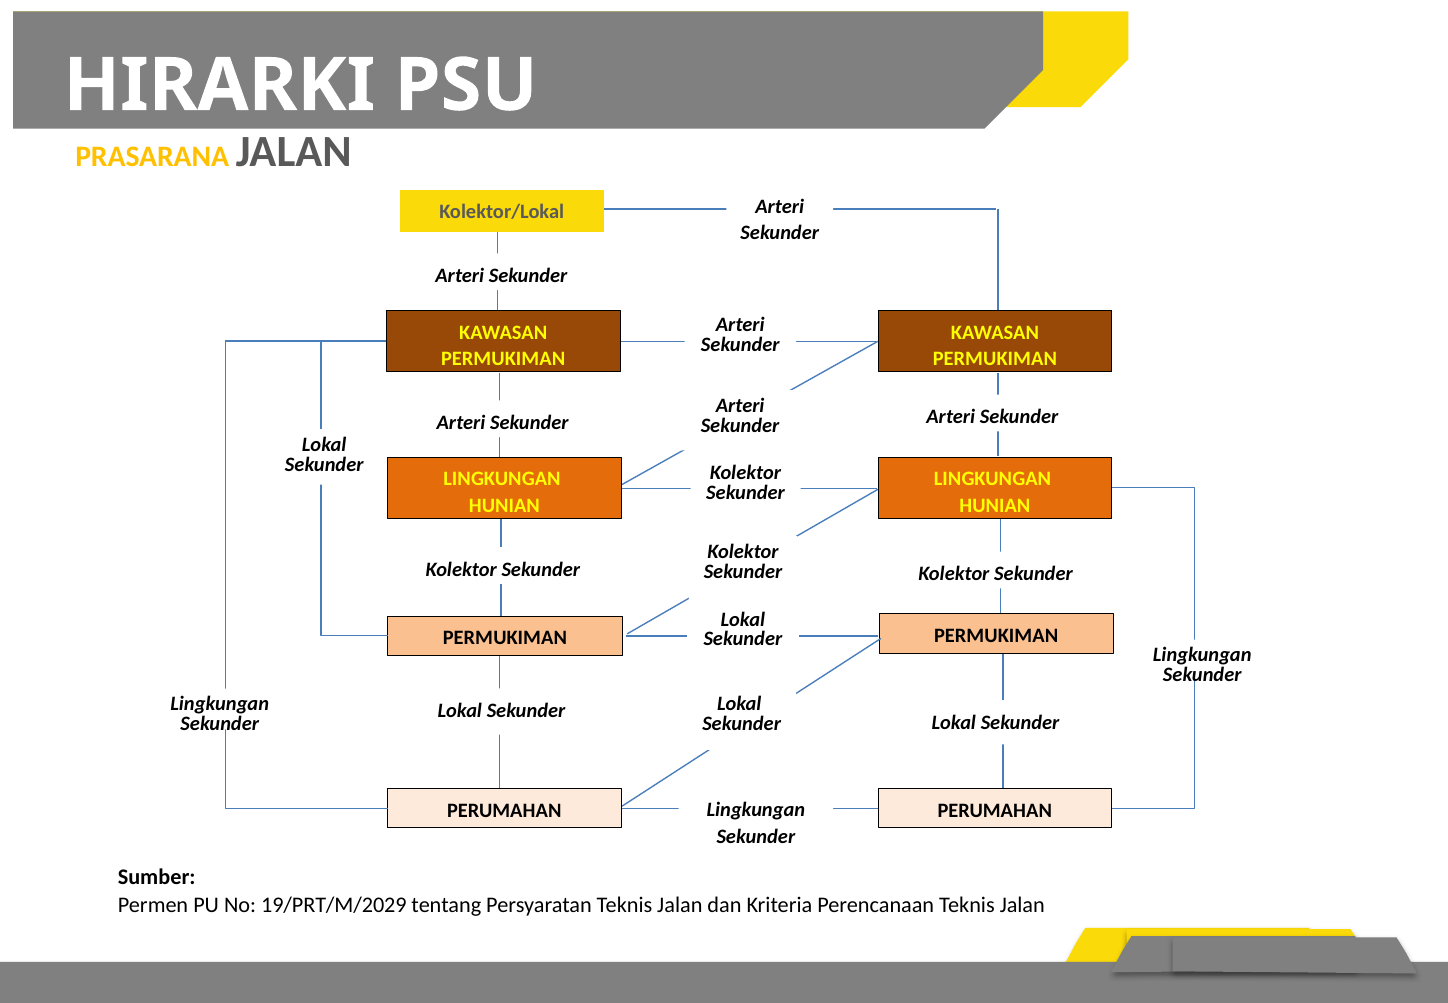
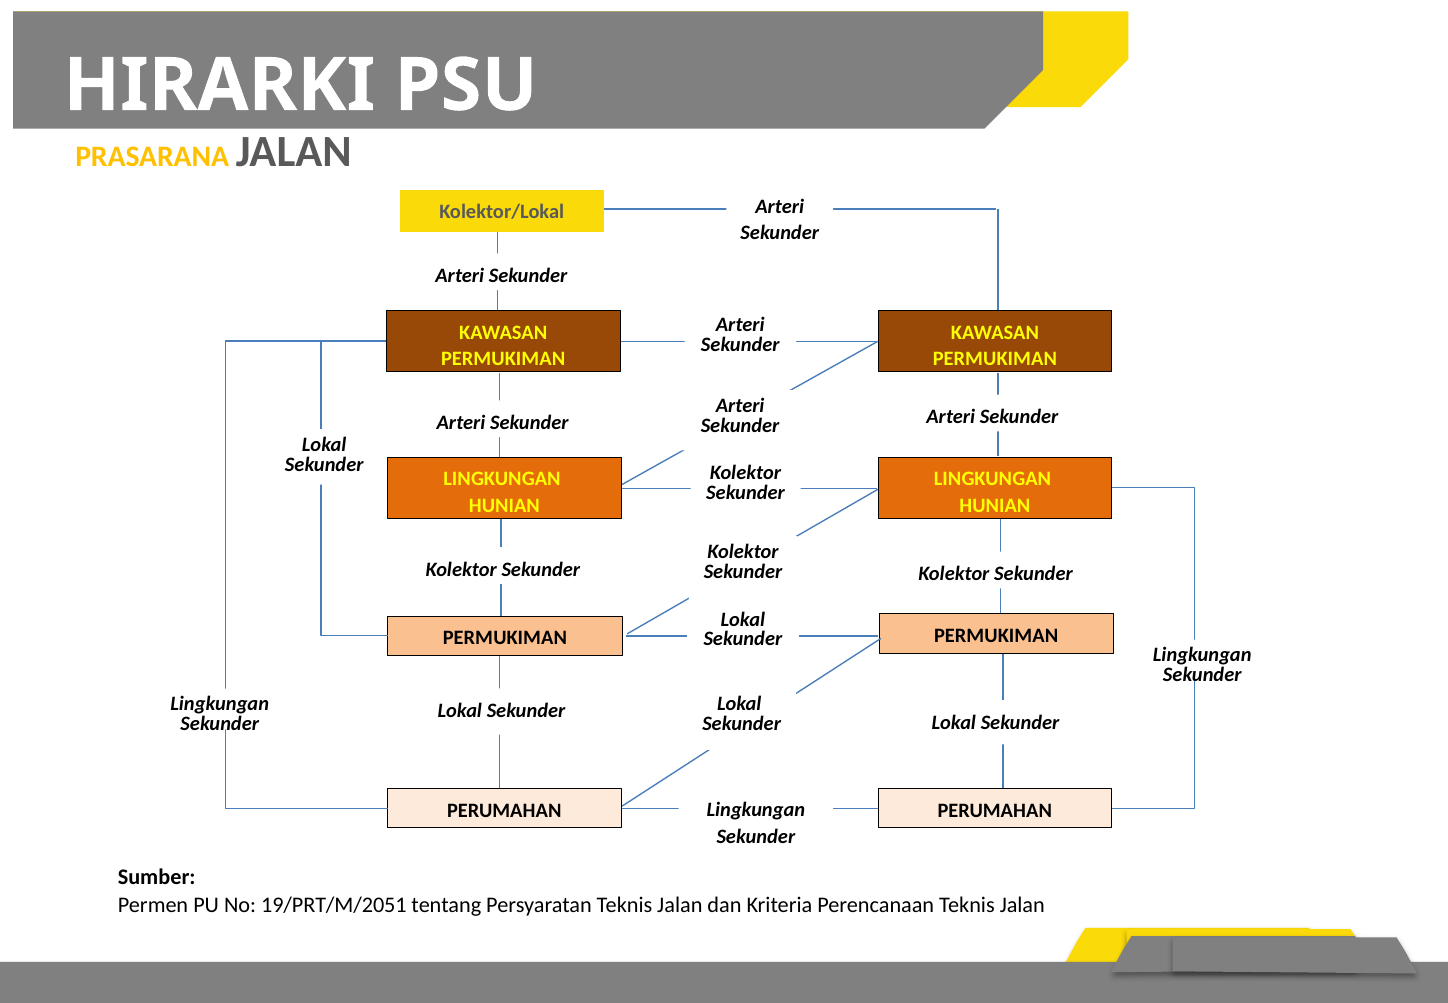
19/PRT/M/2029: 19/PRT/M/2029 -> 19/PRT/M/2051
